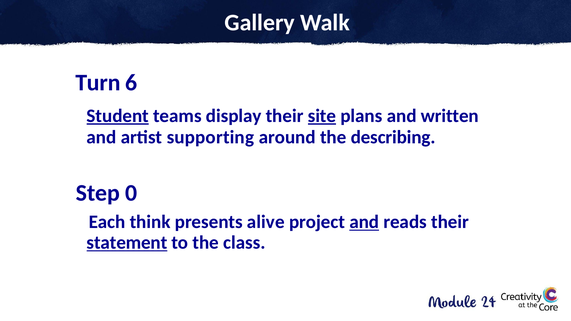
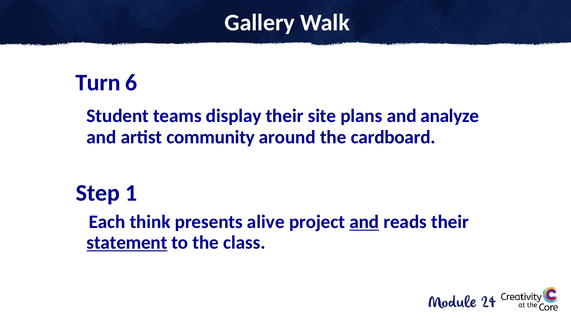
Student underline: present -> none
site underline: present -> none
written: written -> analyze
supporting: supporting -> community
describing: describing -> cardboard
0: 0 -> 1
